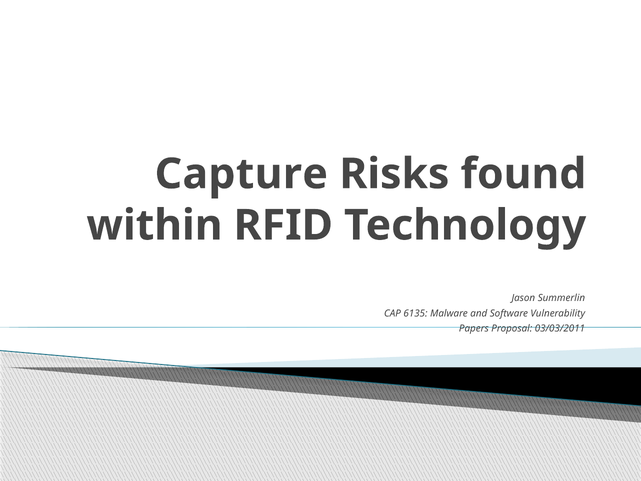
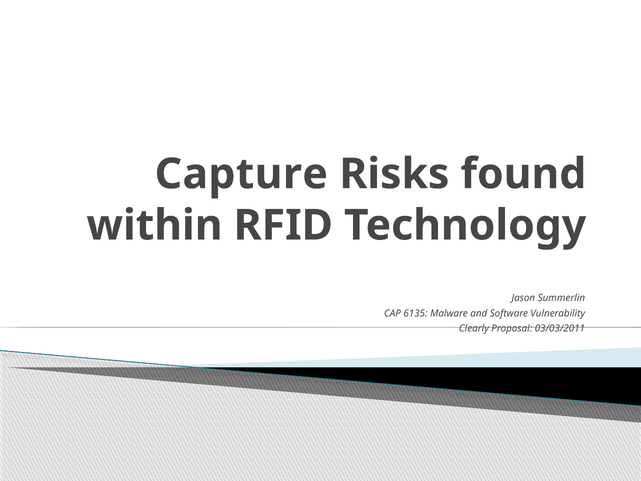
Papers: Papers -> Clearly
